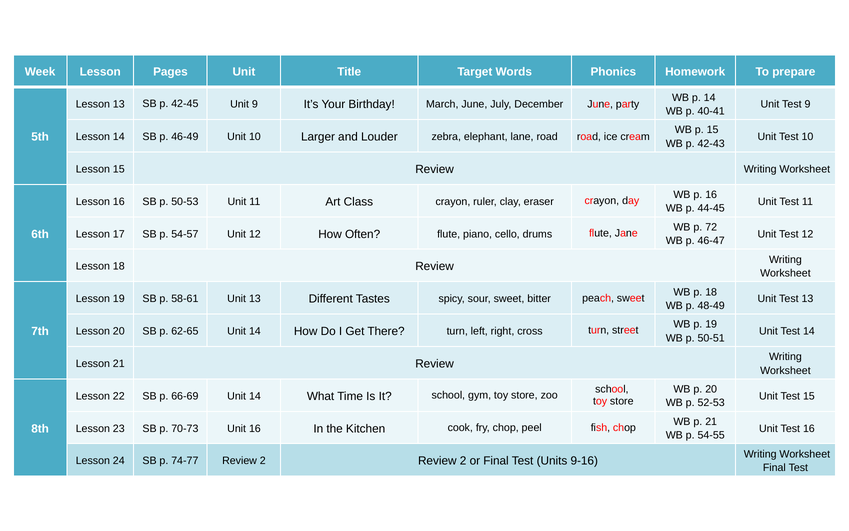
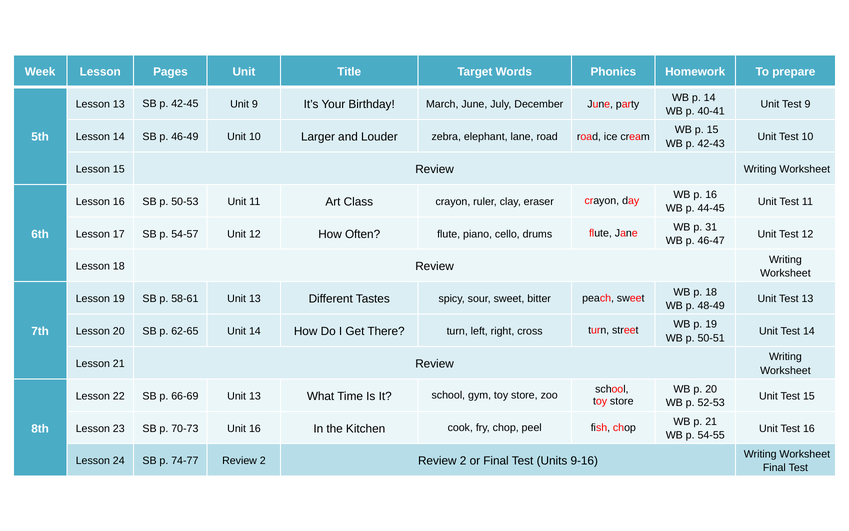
72: 72 -> 31
66-69 Unit 14: 14 -> 13
